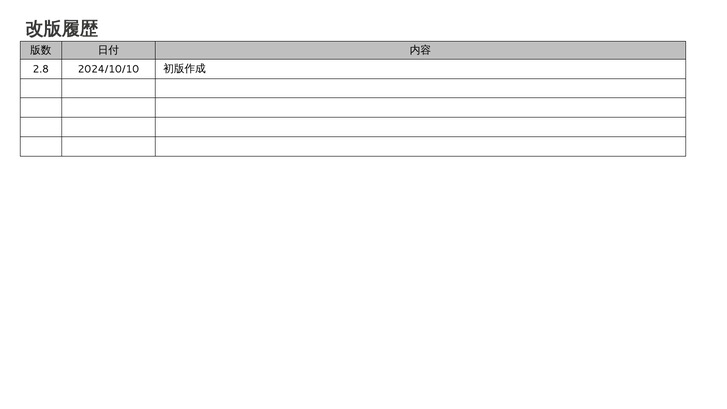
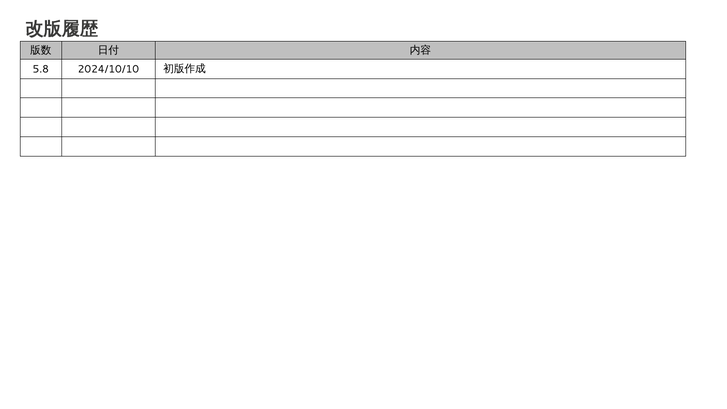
2.8: 2.8 -> 5.8
